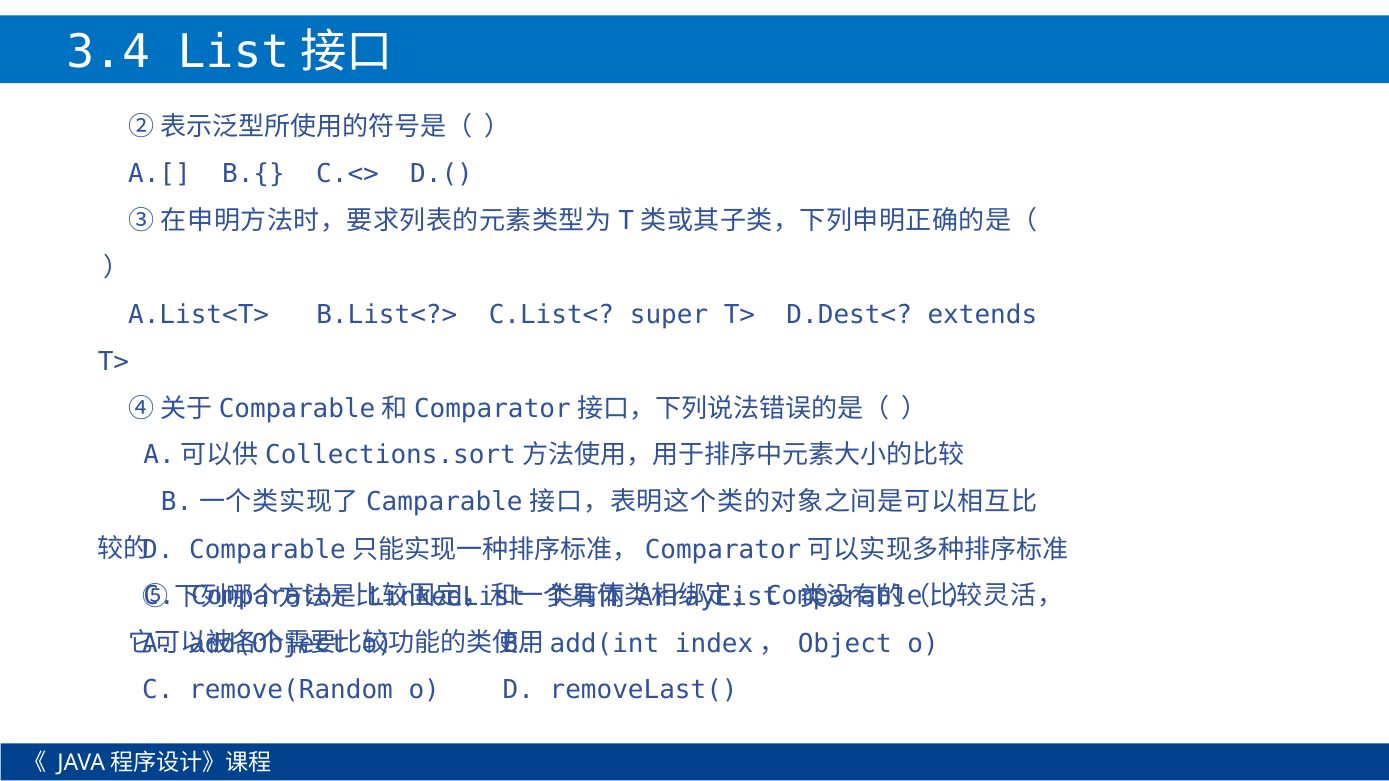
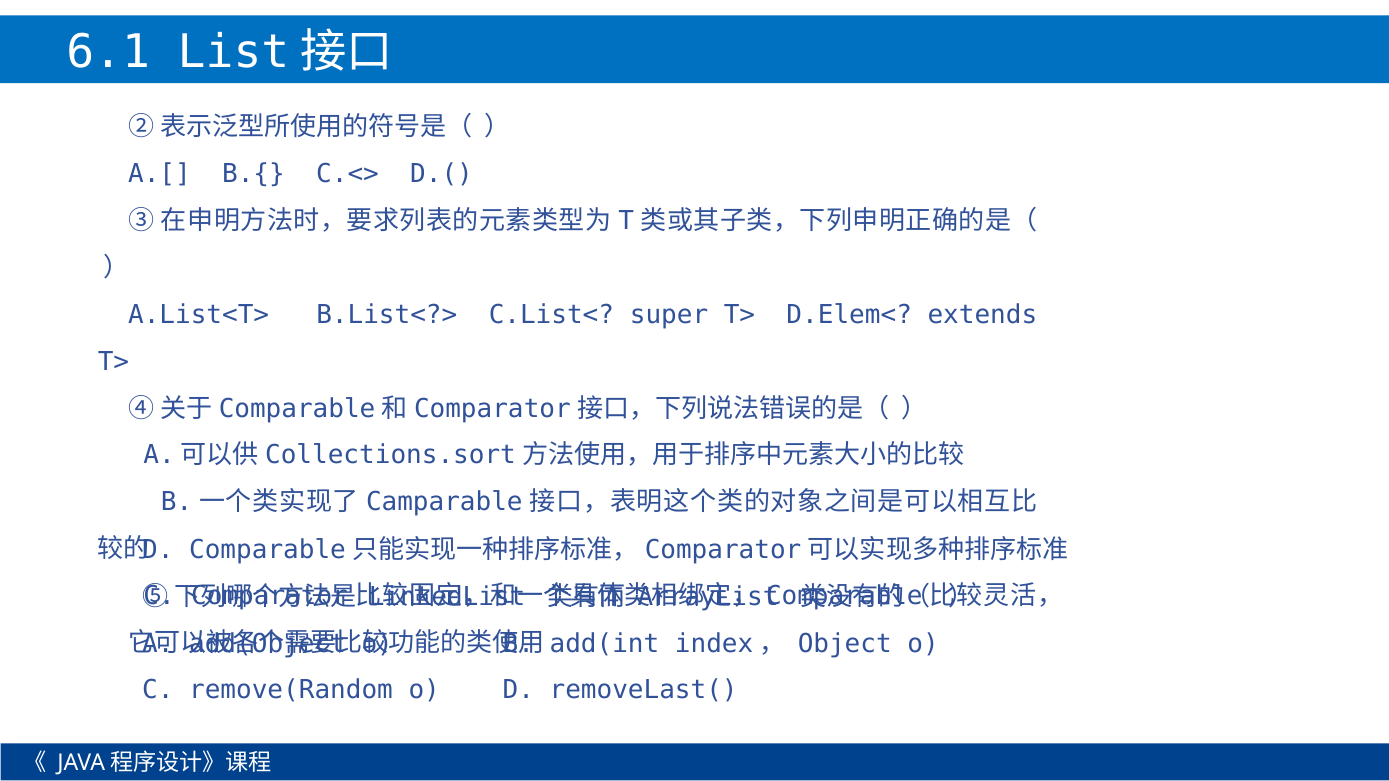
3.4: 3.4 -> 6.1
D.Dest<: D.Dest< -> D.Elem<
